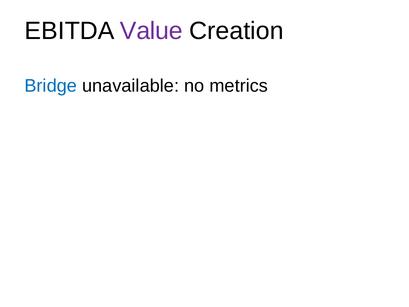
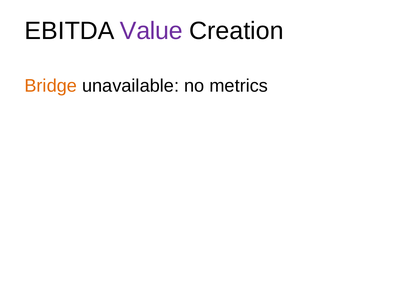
Bridge colour: blue -> orange
